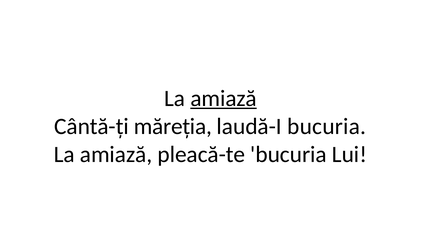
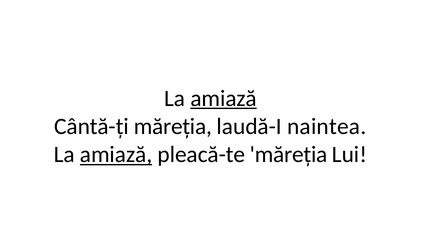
laudă-I bucuria: bucuria -> naintea
amiază at (116, 154) underline: none -> present
pleacă-te bucuria: bucuria -> măreția
